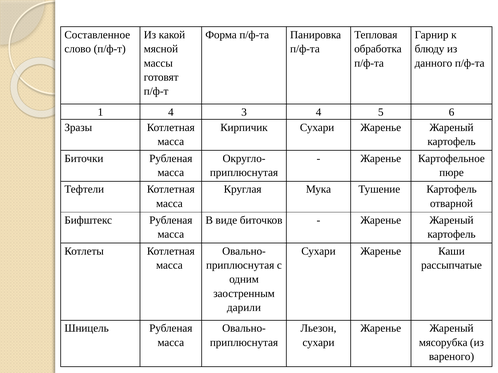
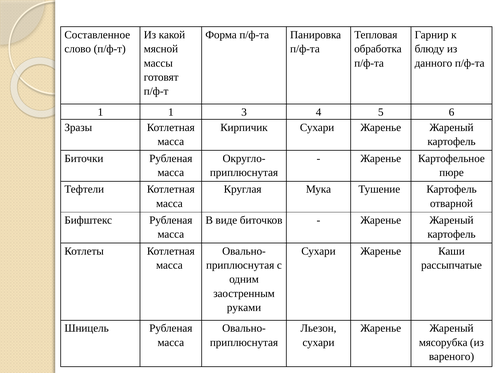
1 4: 4 -> 1
дарили: дарили -> руками
